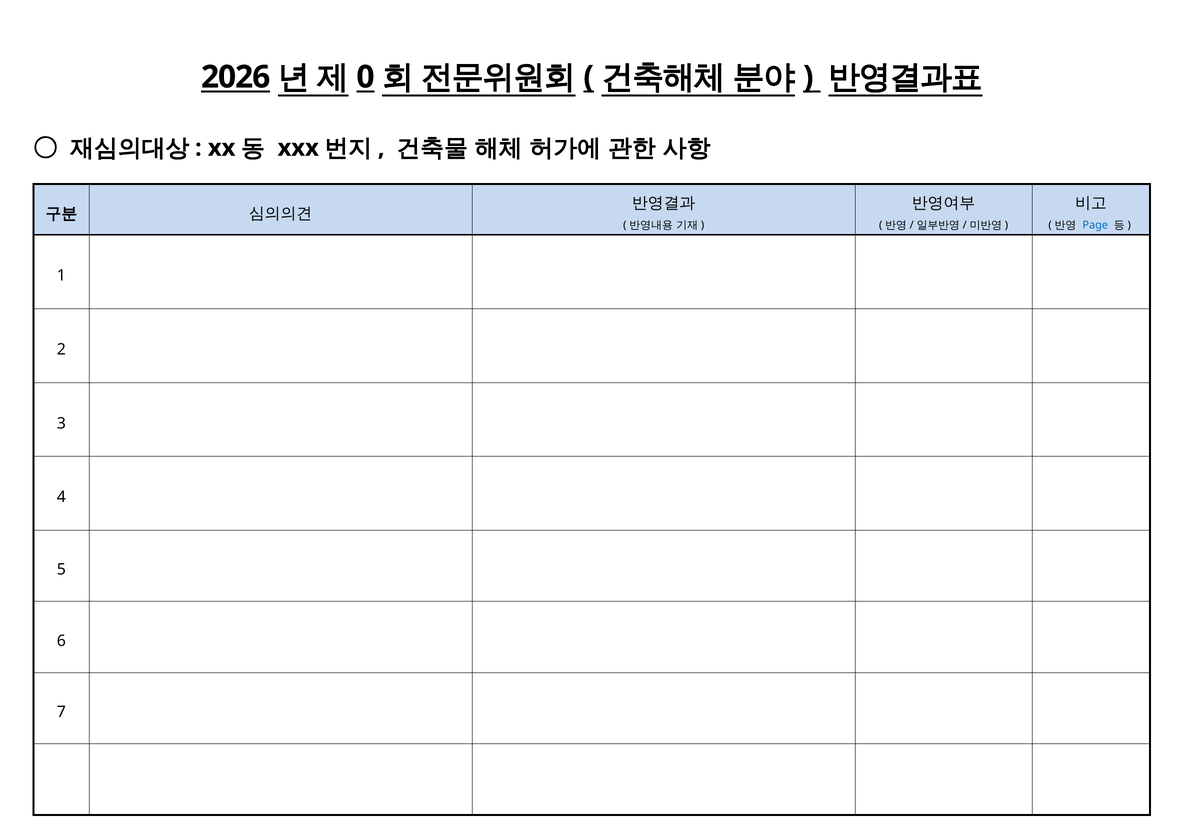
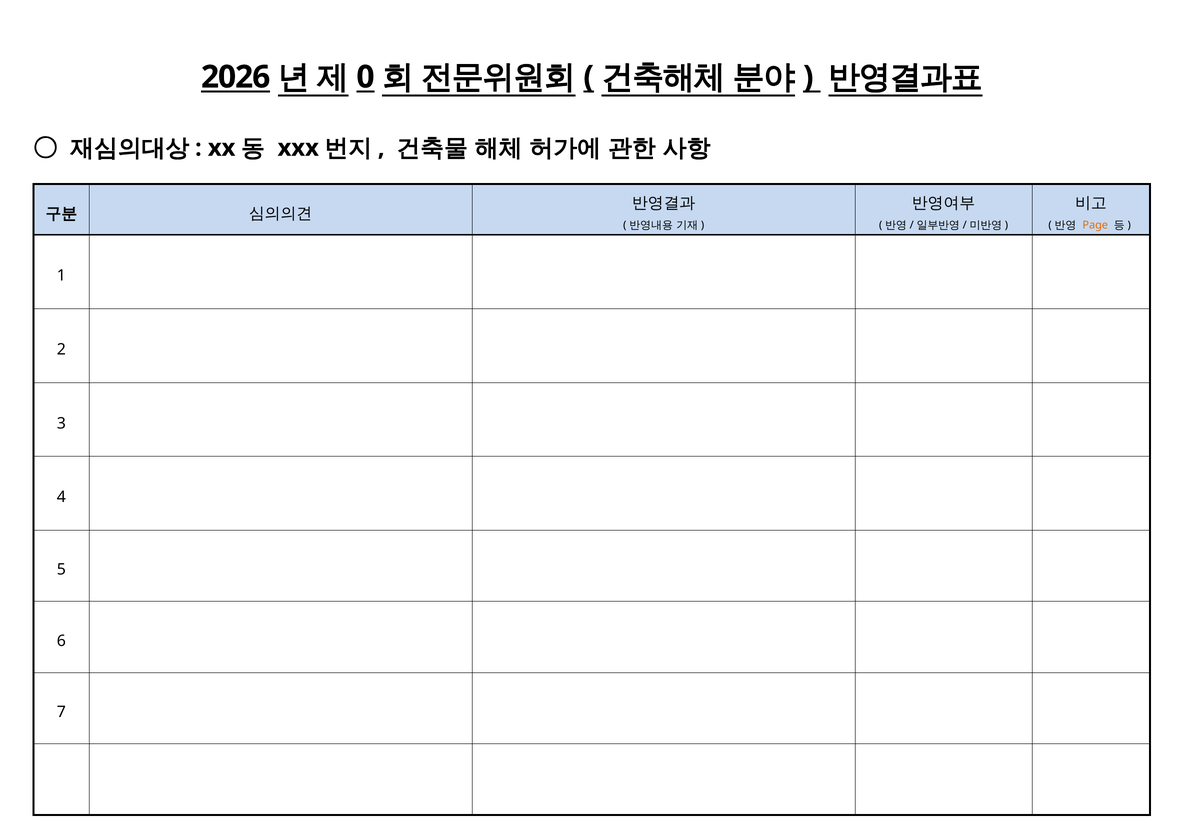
Page colour: blue -> orange
